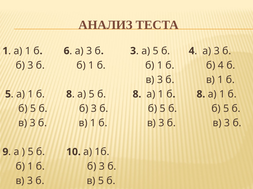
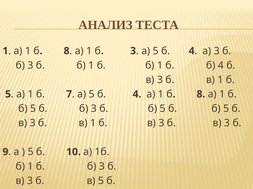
6 at (67, 51): 6 -> 8
3 at (89, 51): 3 -> 1
1 б 8: 8 -> 7
8 at (137, 95): 8 -> 4
